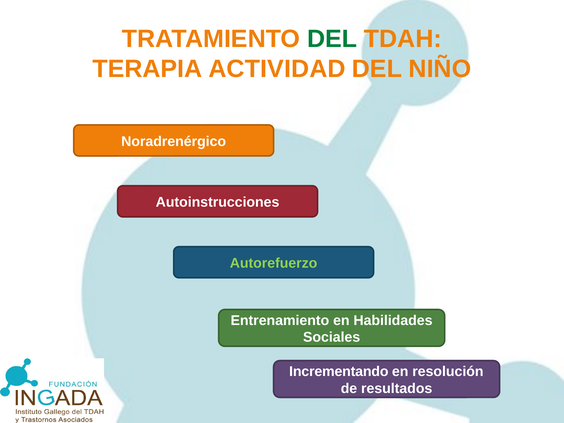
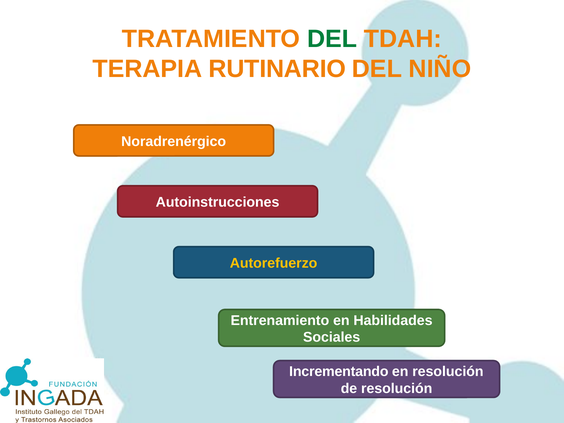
ACTIVIDAD: ACTIVIDAD -> RUTINARIO
Autorefuerzo colour: light green -> yellow
de resultados: resultados -> resolución
